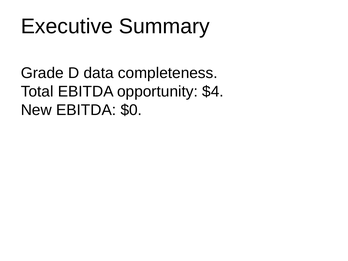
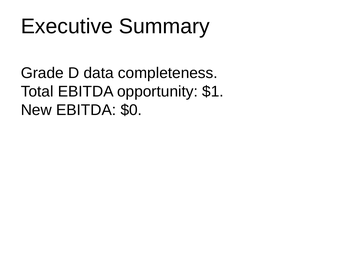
$4: $4 -> $1
